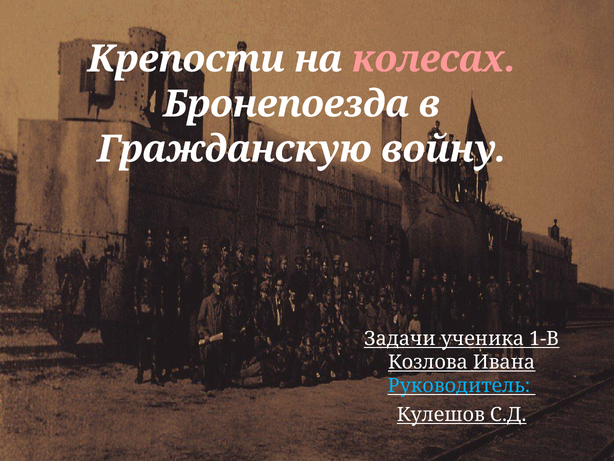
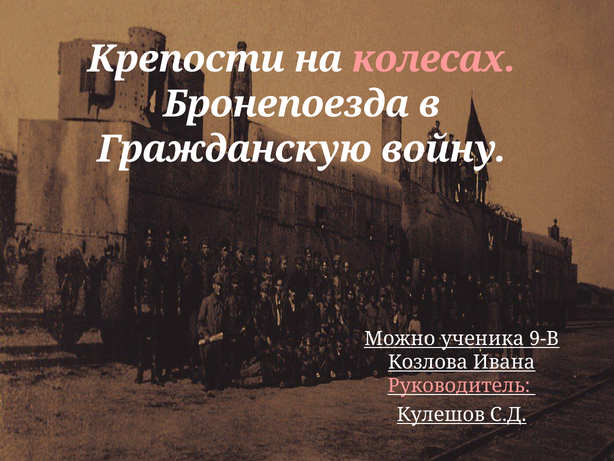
Задачи: Задачи -> Можно
1-В: 1-В -> 9-В
Руководитель colour: light blue -> pink
